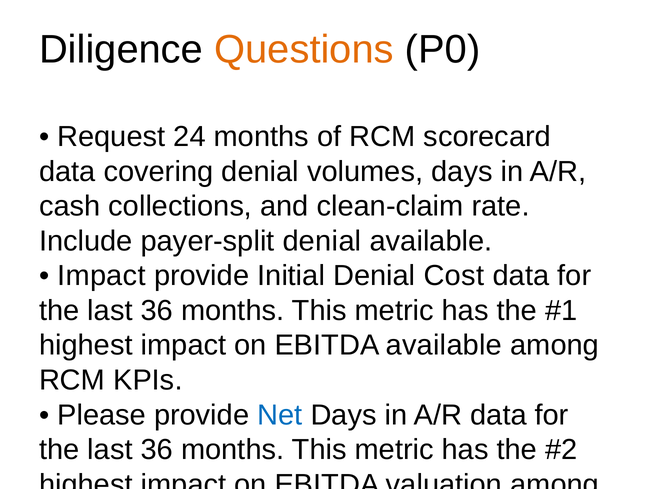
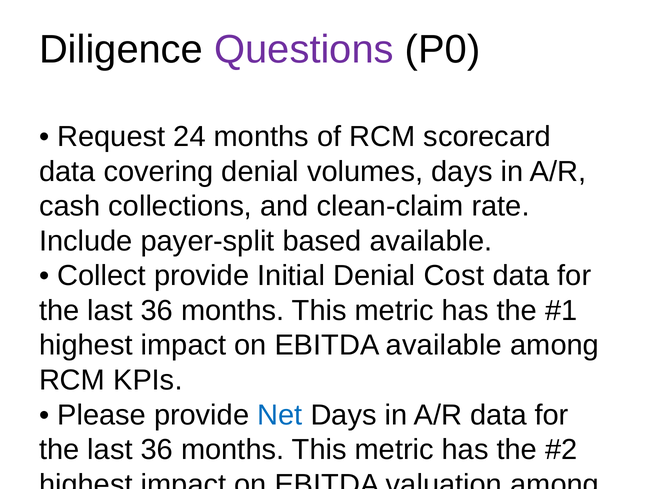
Questions colour: orange -> purple
payer-split denial: denial -> based
Impact at (101, 276): Impact -> Collect
